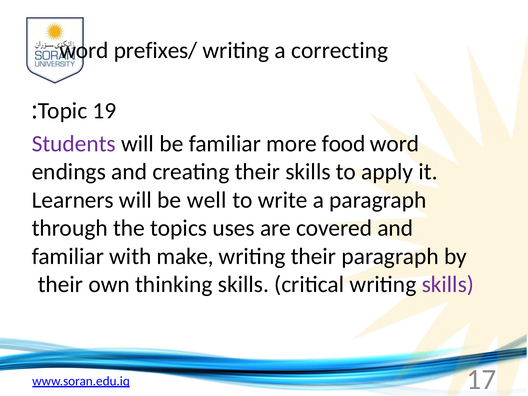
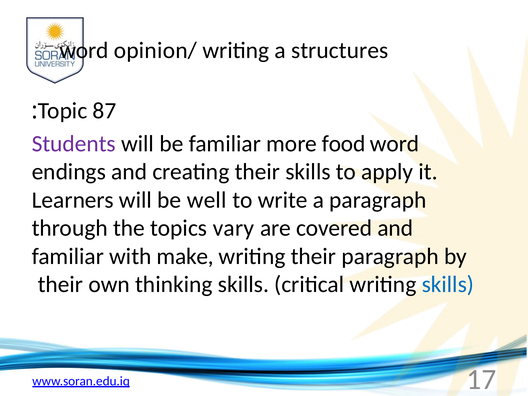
prefixes/: prefixes/ -> opinion/
correcting: correcting -> structures
19: 19 -> 87
uses: uses -> vary
skills at (448, 284) colour: purple -> blue
